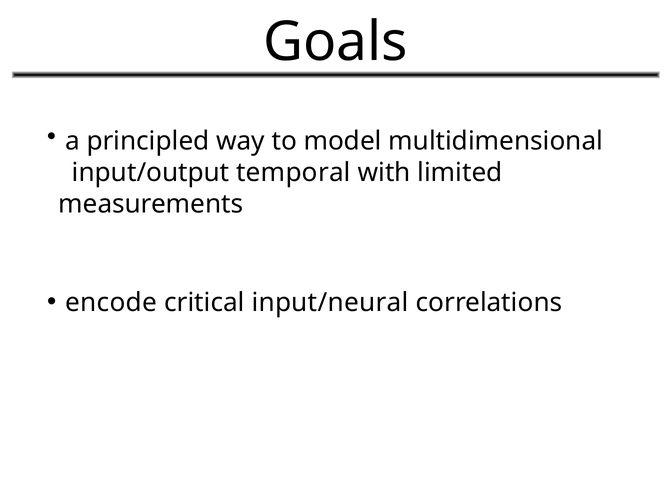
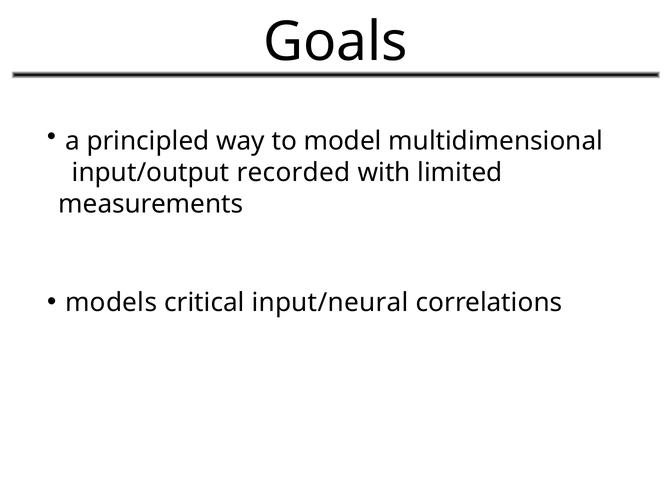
temporal: temporal -> recorded
encode: encode -> models
